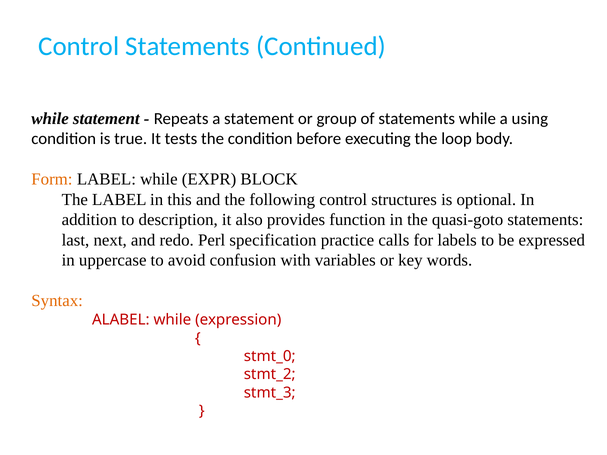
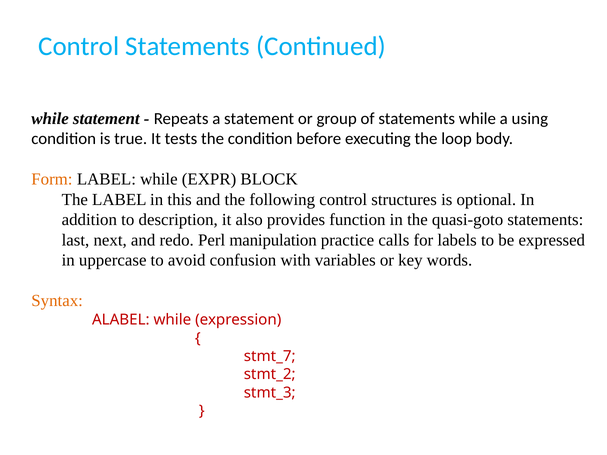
specification: specification -> manipulation
stmt_0: stmt_0 -> stmt_7
